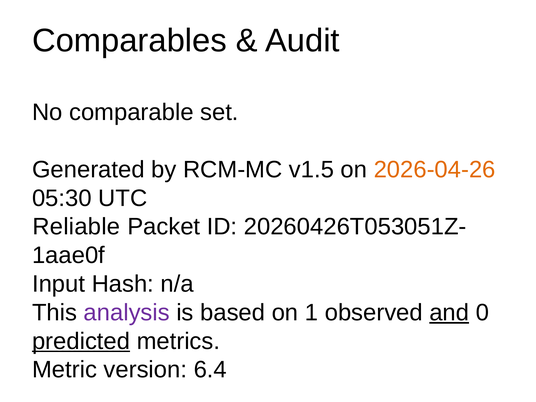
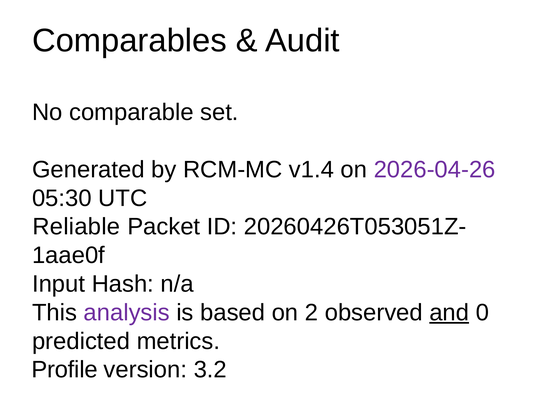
v1.5: v1.5 -> v1.4
2026-04-26 colour: orange -> purple
1: 1 -> 2
predicted underline: present -> none
Metric: Metric -> Profile
6.4: 6.4 -> 3.2
